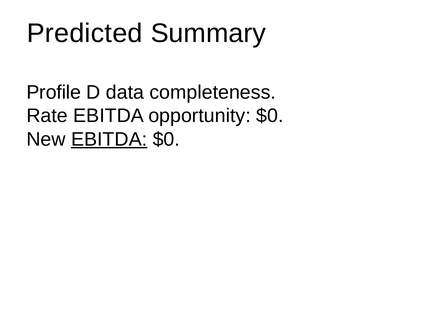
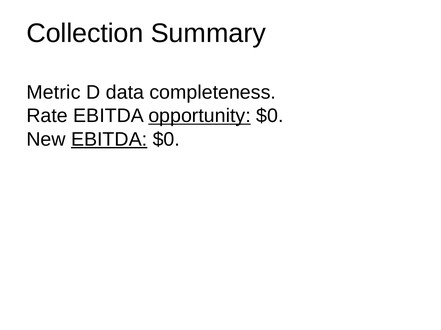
Predicted: Predicted -> Collection
Profile: Profile -> Metric
opportunity underline: none -> present
